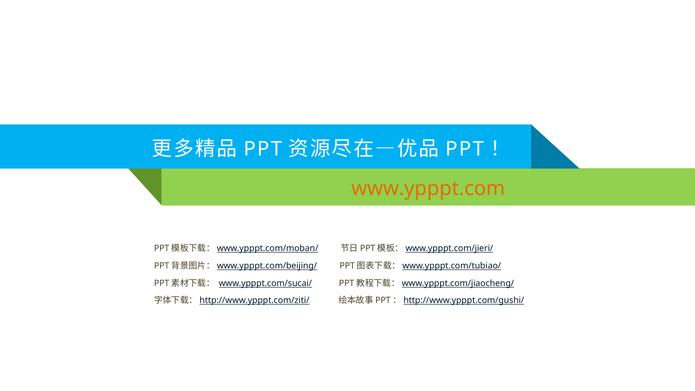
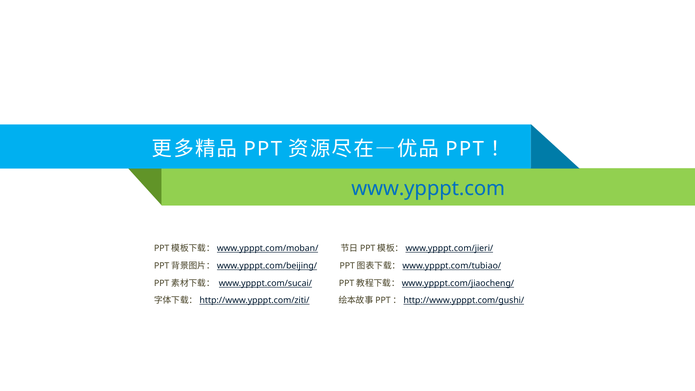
www.ypppt.com colour: orange -> blue
